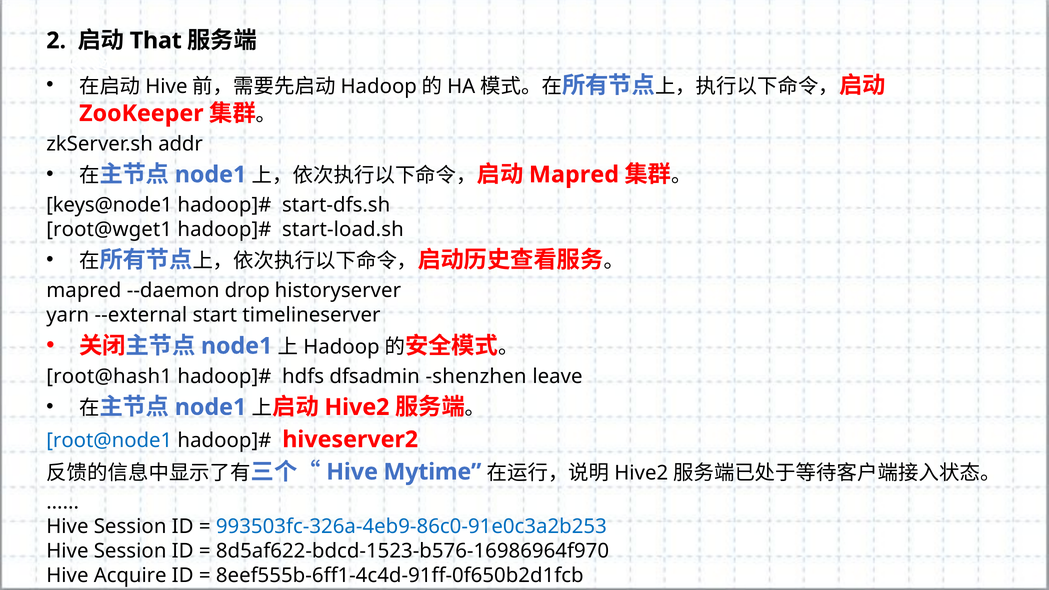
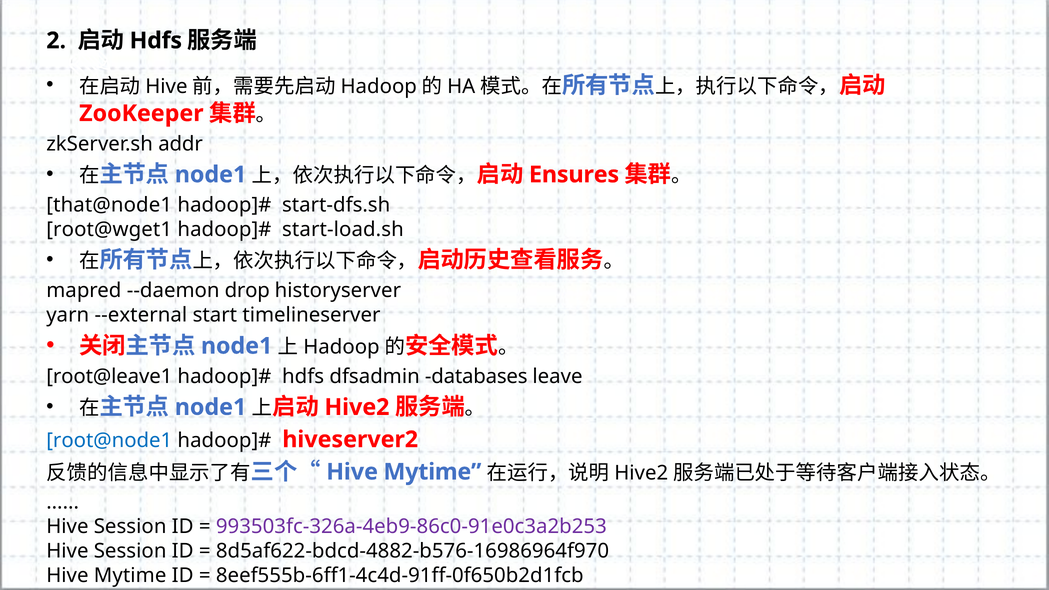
That at (156, 41): That -> Hdfs
Mapred at (574, 175): Mapred -> Ensures
keys@node1: keys@node1 -> that@node1
root@hash1: root@hash1 -> root@leave1
shenzhen: shenzhen -> databases
993503fc-326a-4eb9-86c0-91e0c3a2b253 colour: blue -> purple
8d5af622-bdcd-1523-b576-16986964f970: 8d5af622-bdcd-1523-b576-16986964f970 -> 8d5af622-bdcd-4882-b576-16986964f970
Acquire at (130, 576): Acquire -> Mytime
